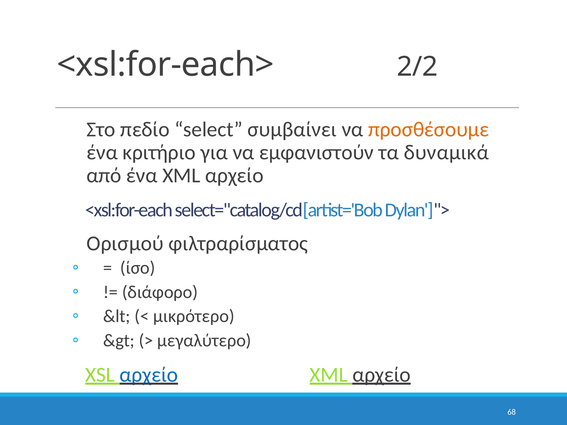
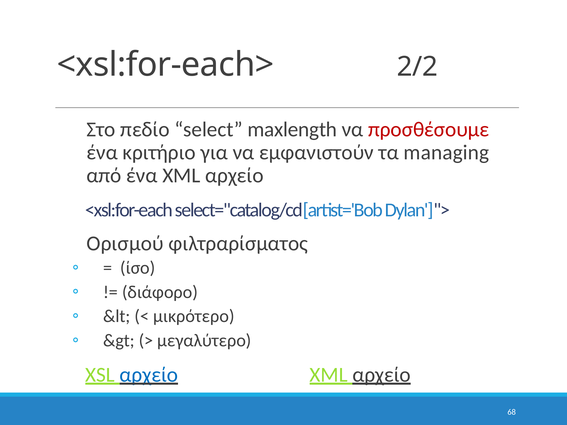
συμβαίνει: συμβαίνει -> maxlength
προσθέσουμε colour: orange -> red
δυναμικά: δυναμικά -> managing
